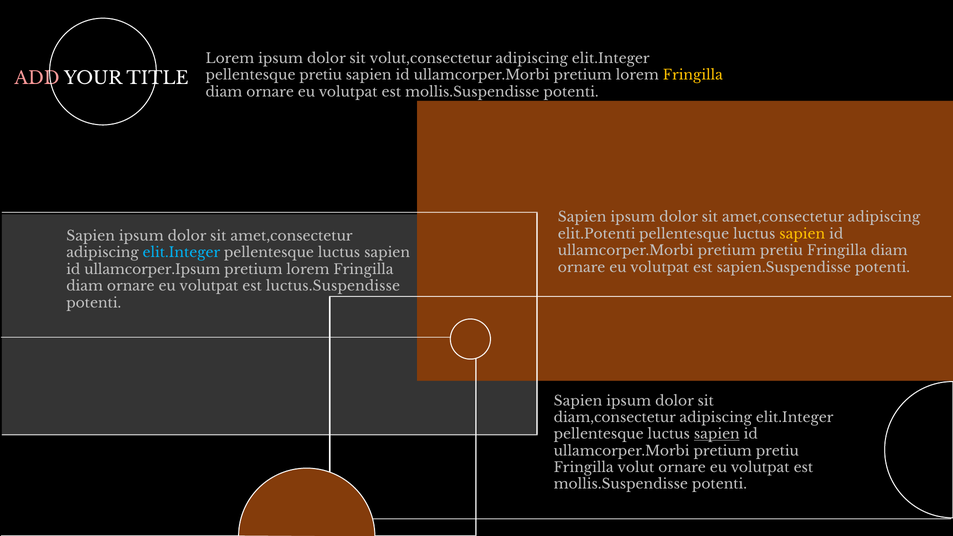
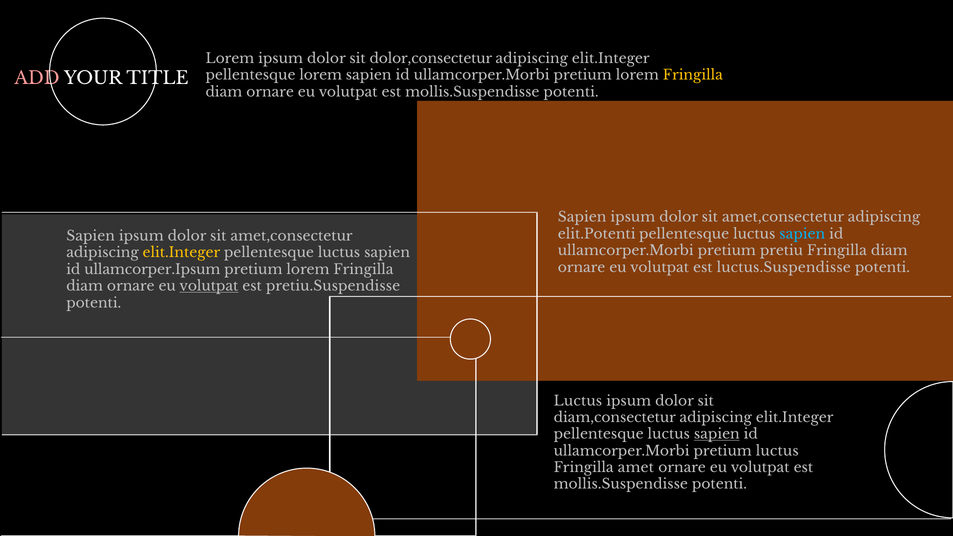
volut,consectetur: volut,consectetur -> dolor,consectetur
pellentesque pretiu: pretiu -> lorem
sapien at (802, 234) colour: yellow -> light blue
elit.Integer at (181, 253) colour: light blue -> yellow
sapien.Suspendisse: sapien.Suspendisse -> luctus.Suspendisse
volutpat at (209, 286) underline: none -> present
luctus.Suspendisse: luctus.Suspendisse -> pretiu.Suspendisse
Sapien at (578, 401): Sapien -> Luctus
pretiu at (777, 451): pretiu -> luctus
volut: volut -> amet
